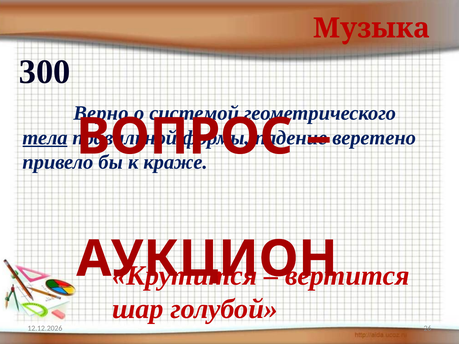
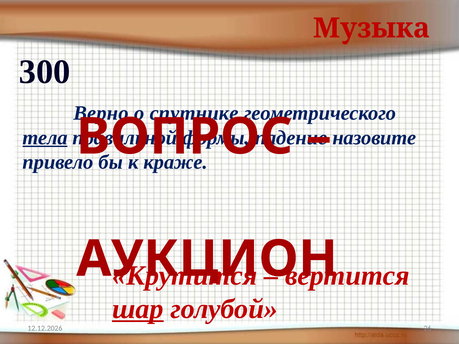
системой: системой -> спутнике
веретено: веретено -> назовите
шар underline: none -> present
